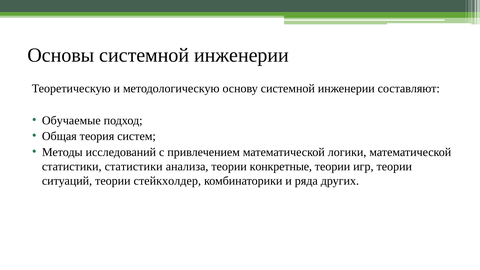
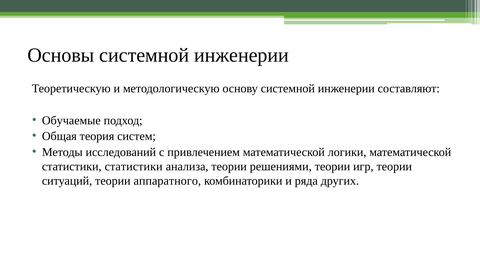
конкретные: конкретные -> решениями
стейкхолдер: стейкхолдер -> аппаратного
